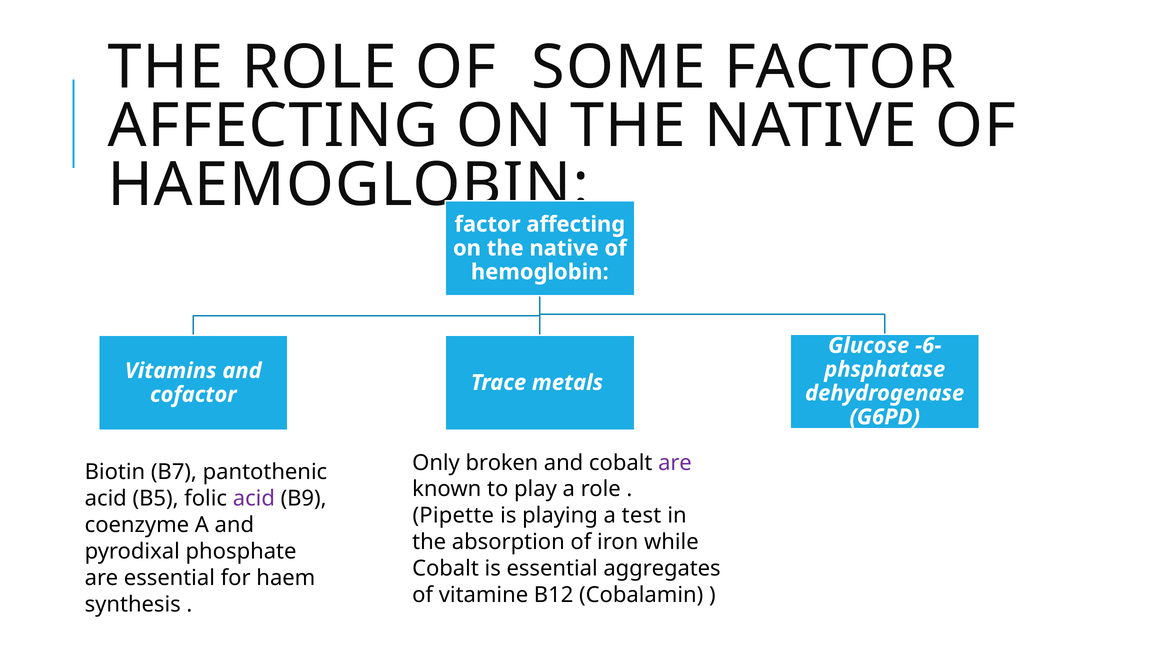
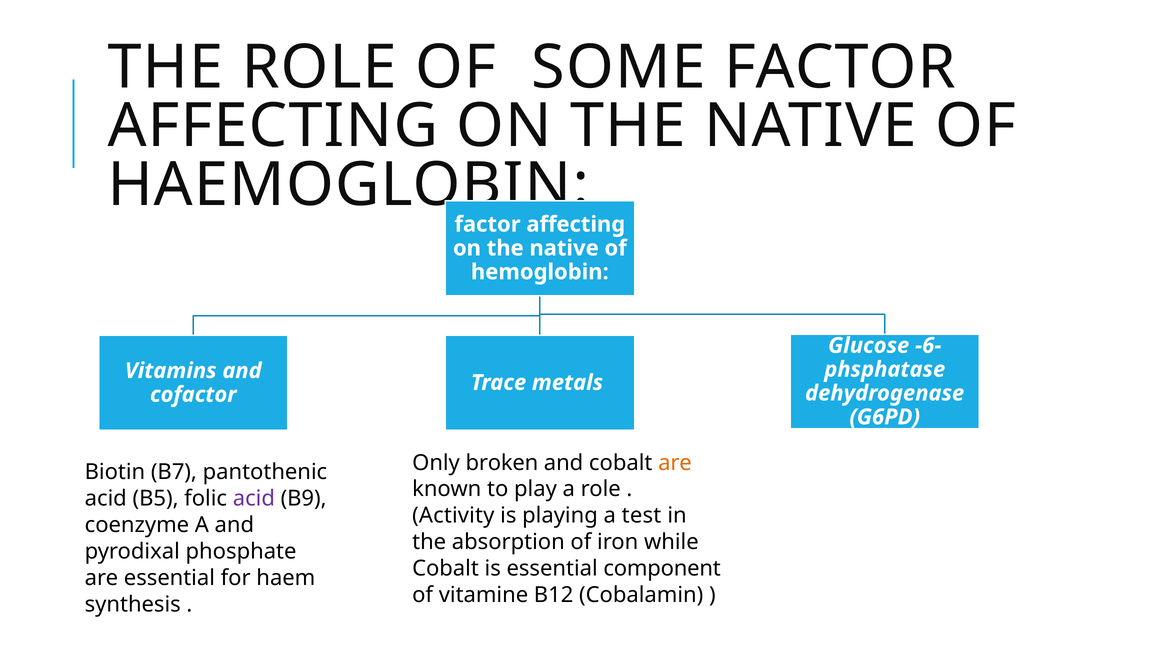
are at (675, 463) colour: purple -> orange
Pipette: Pipette -> Activity
aggregates: aggregates -> component
